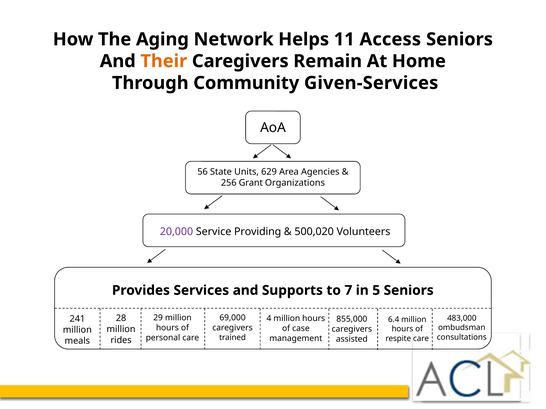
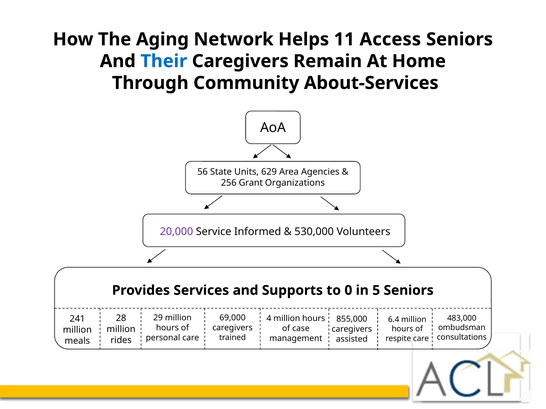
Their colour: orange -> blue
Given-Services: Given-Services -> About-Services
Providing: Providing -> Informed
500,020: 500,020 -> 530,000
7: 7 -> 0
